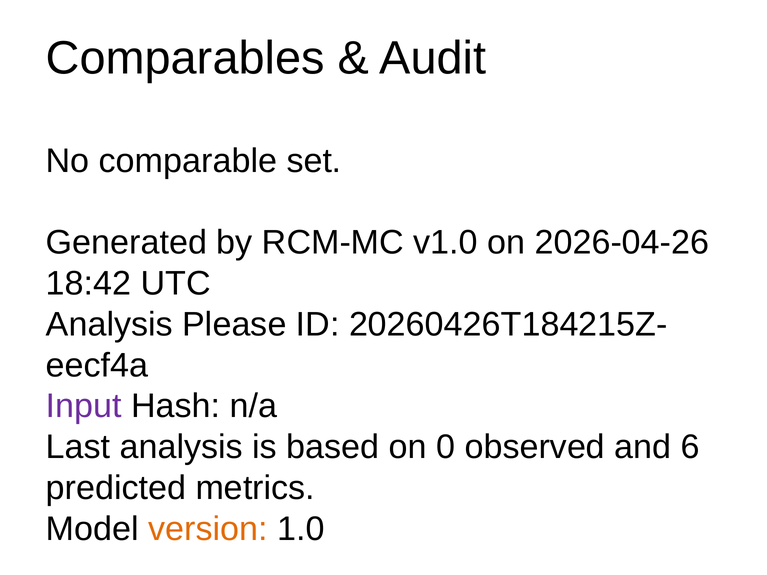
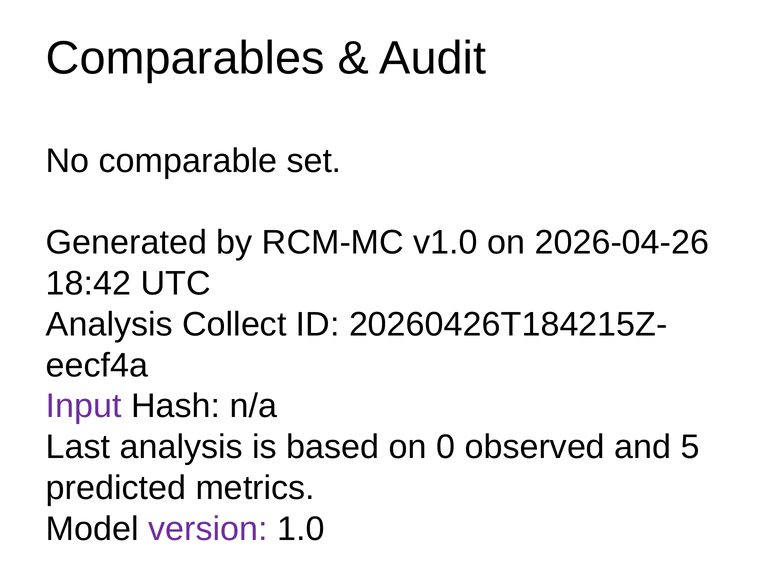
Please: Please -> Collect
6: 6 -> 5
version colour: orange -> purple
